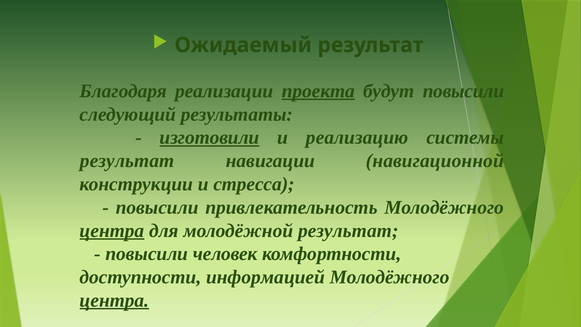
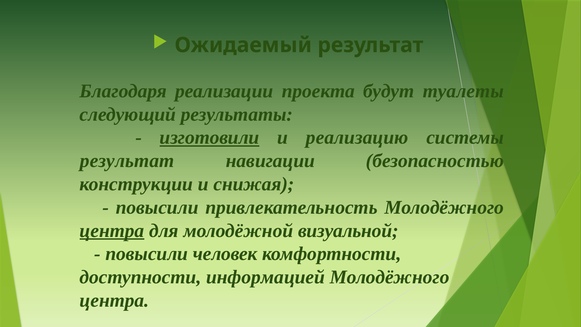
проекта underline: present -> none
будут повысили: повысили -> туалеты
навигационной: навигационной -> безопасностью
стресса: стресса -> снижая
молодёжной результат: результат -> визуальной
центра at (114, 300) underline: present -> none
